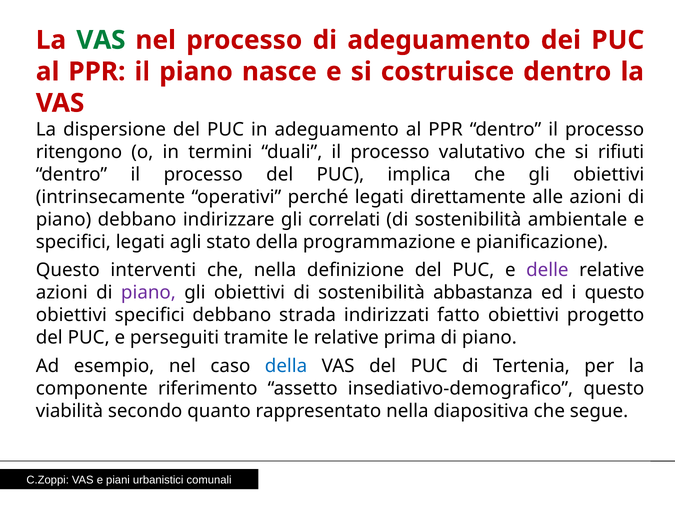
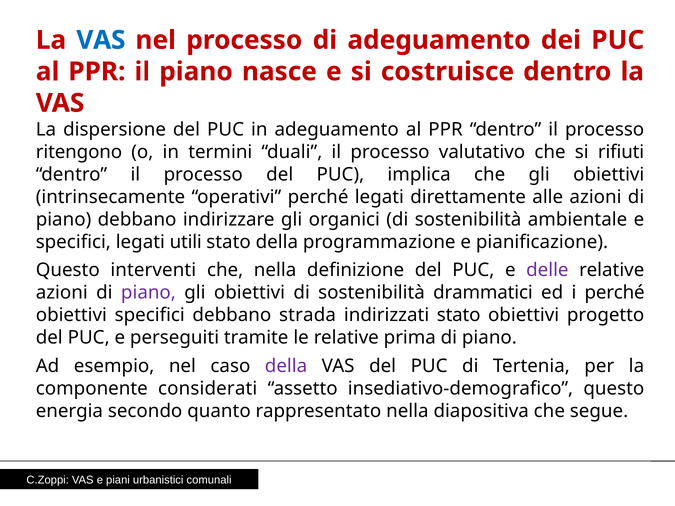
VAS at (101, 40) colour: green -> blue
correlati: correlati -> organici
agli: agli -> utili
abbastanza: abbastanza -> drammatici
i questo: questo -> perché
indirizzati fatto: fatto -> stato
della at (286, 366) colour: blue -> purple
riferimento: riferimento -> considerati
viabilità: viabilità -> energia
